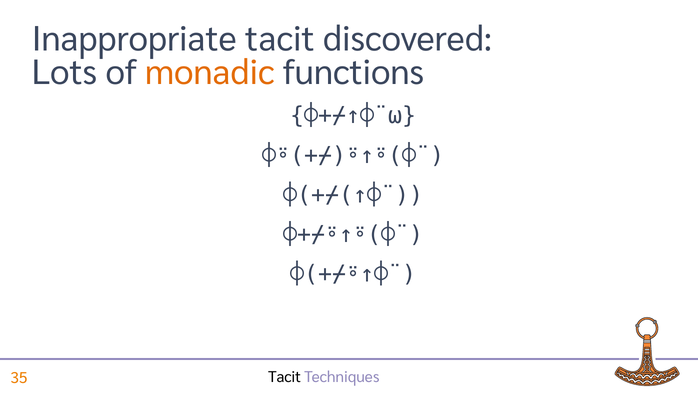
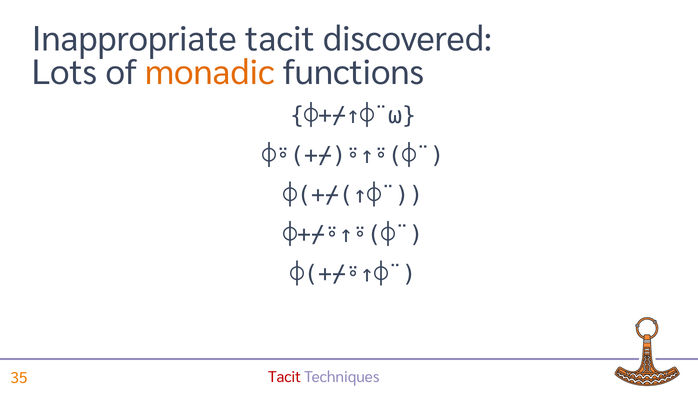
Tacit at (284, 377) colour: black -> red
